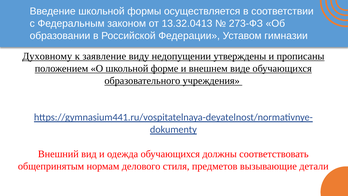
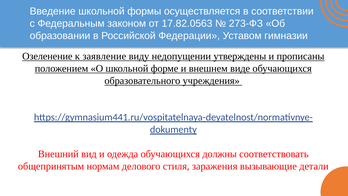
13.32.0413: 13.32.0413 -> 17.82.0563
Духовному: Духовному -> Озеленение
предметов: предметов -> заражения
